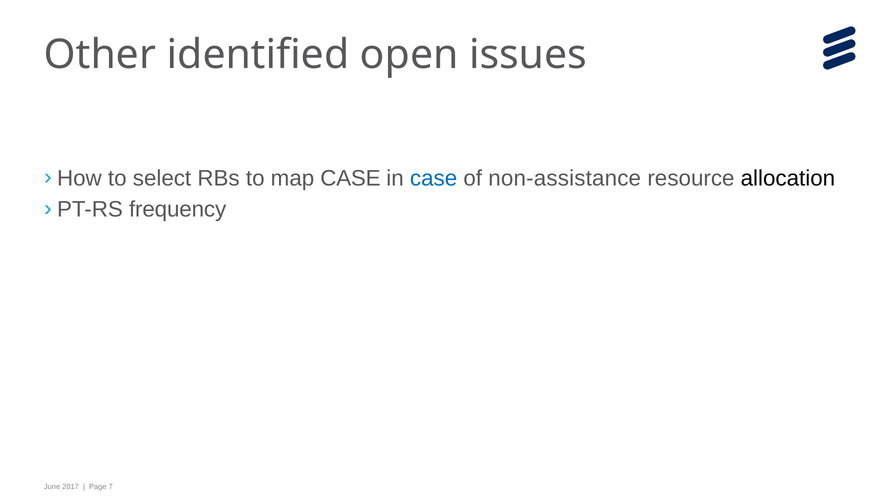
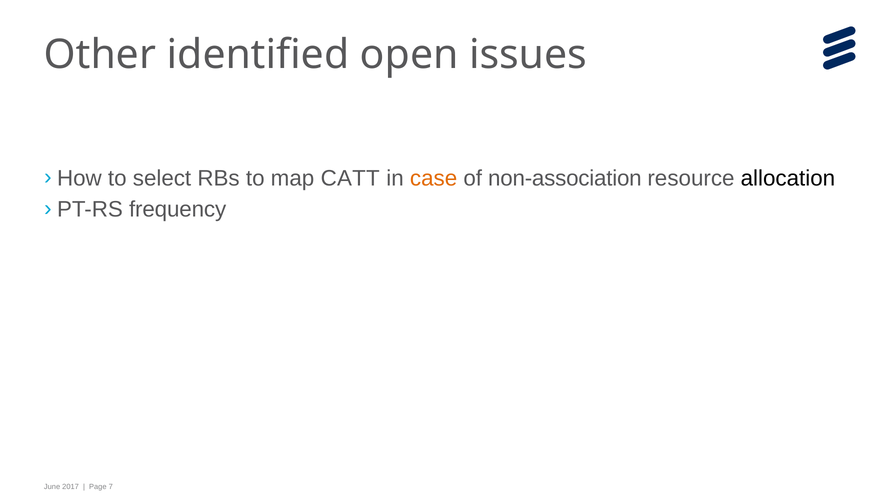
map CASE: CASE -> CATT
case at (434, 178) colour: blue -> orange
non-assistance: non-assistance -> non-association
